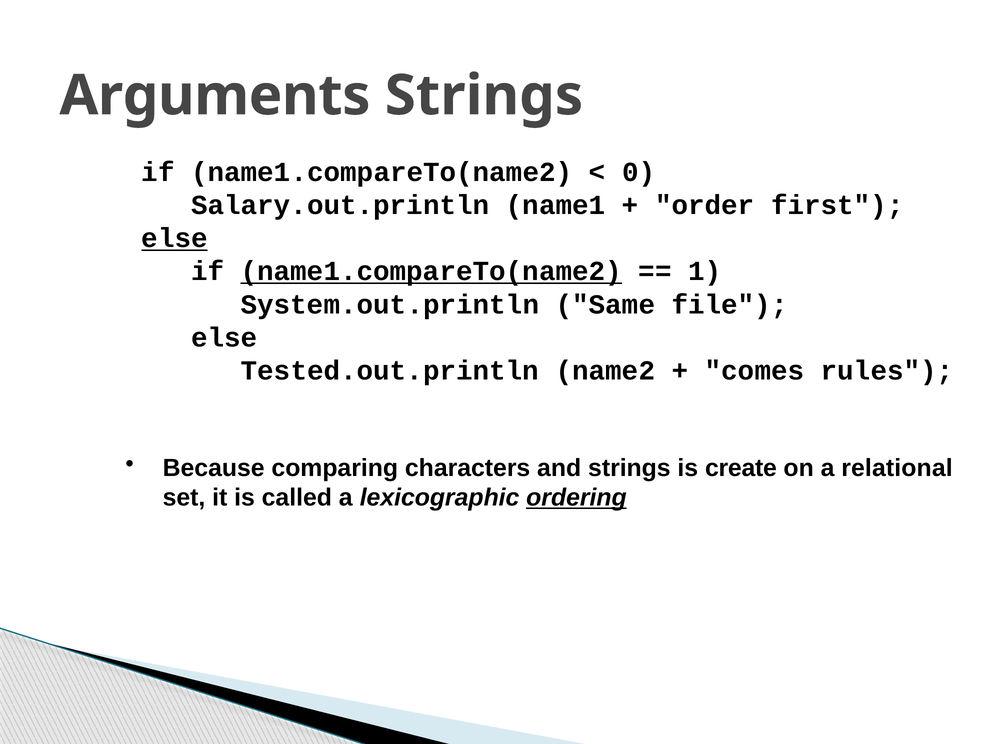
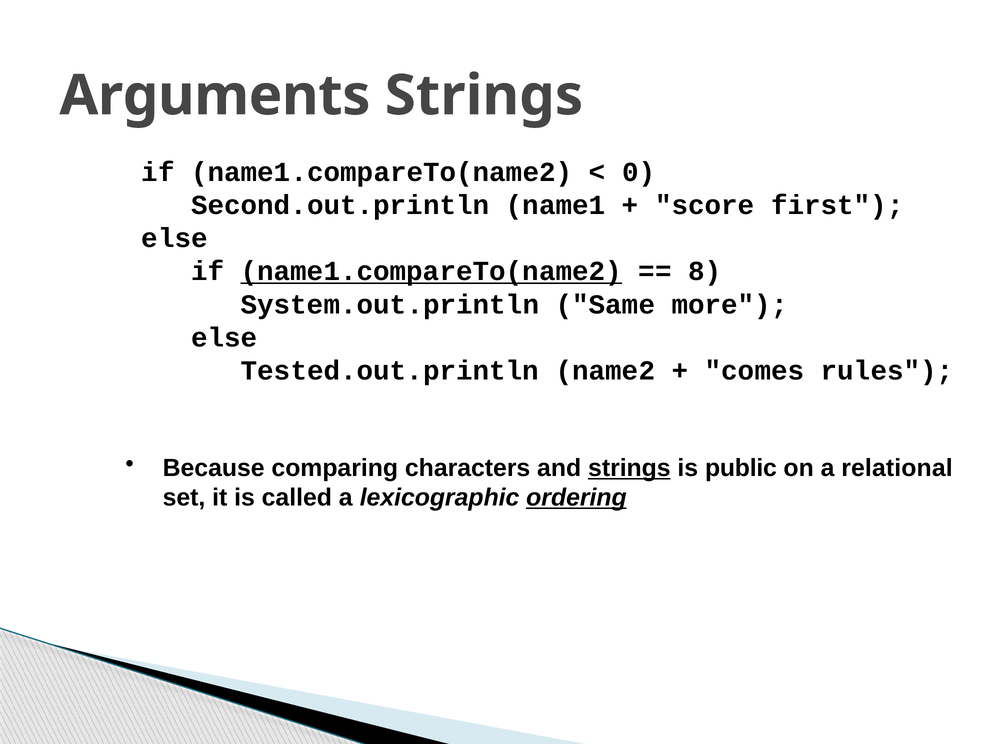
Salary.out.println: Salary.out.println -> Second.out.println
order: order -> score
else at (175, 238) underline: present -> none
1: 1 -> 8
file: file -> more
strings at (629, 468) underline: none -> present
create: create -> public
